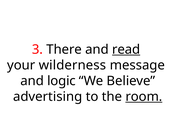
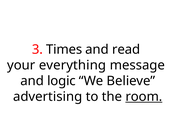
There: There -> Times
read underline: present -> none
wilderness: wilderness -> everything
